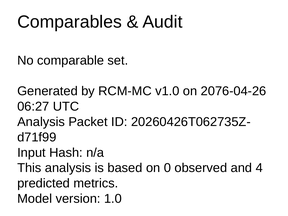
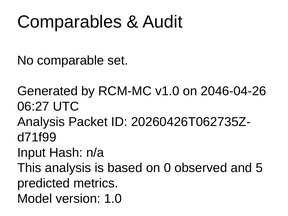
2076-04-26: 2076-04-26 -> 2046-04-26
4: 4 -> 5
